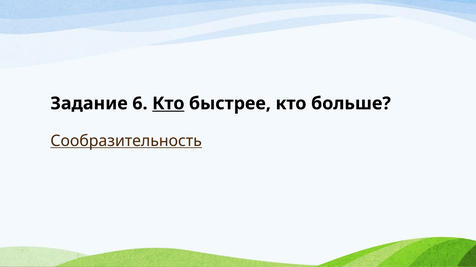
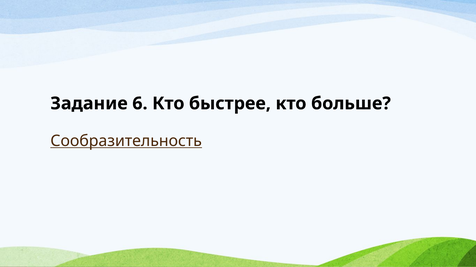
Кто at (168, 104) underline: present -> none
